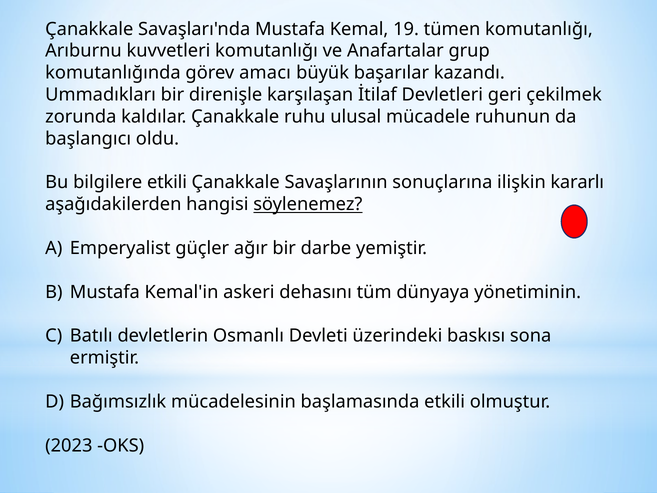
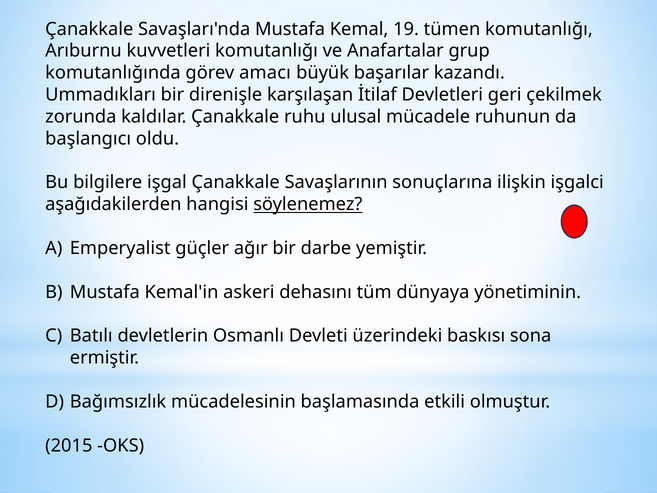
bilgilere etkili: etkili -> işgal
kararlı: kararlı -> işgalci
2023: 2023 -> 2015
